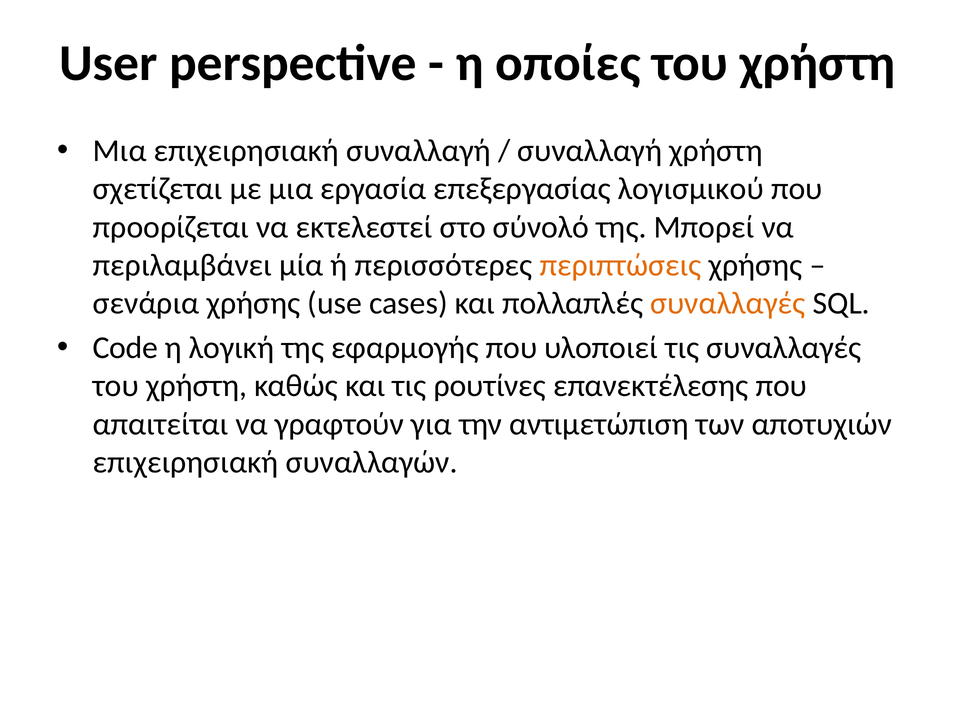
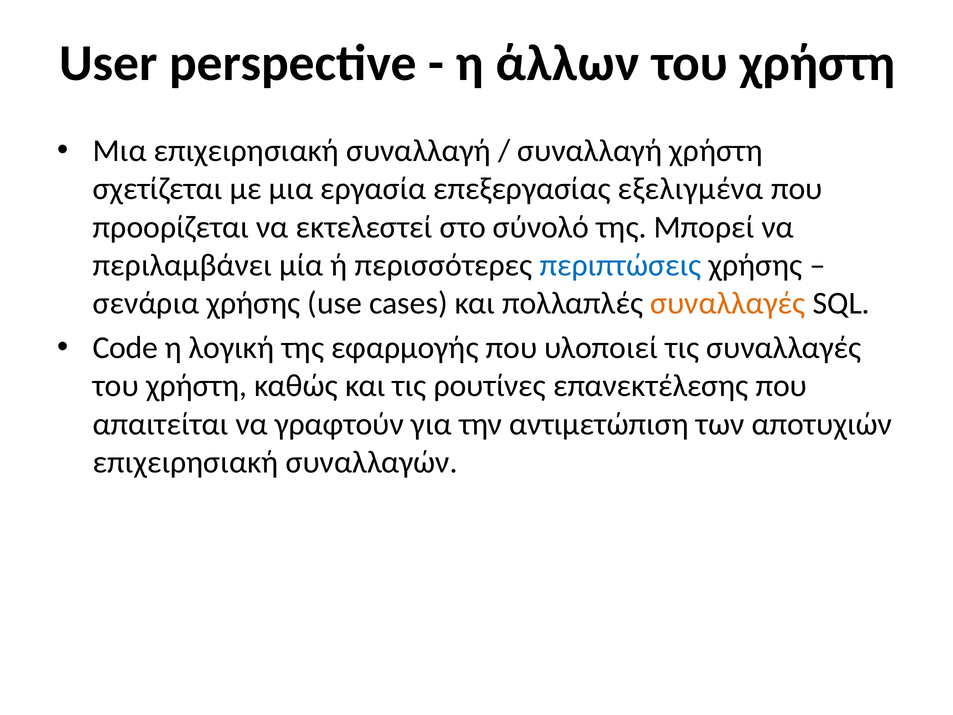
οποίες: οποίες -> άλλων
λογισμικού: λογισμικού -> εξελιγμένα
περιπτώσεις colour: orange -> blue
